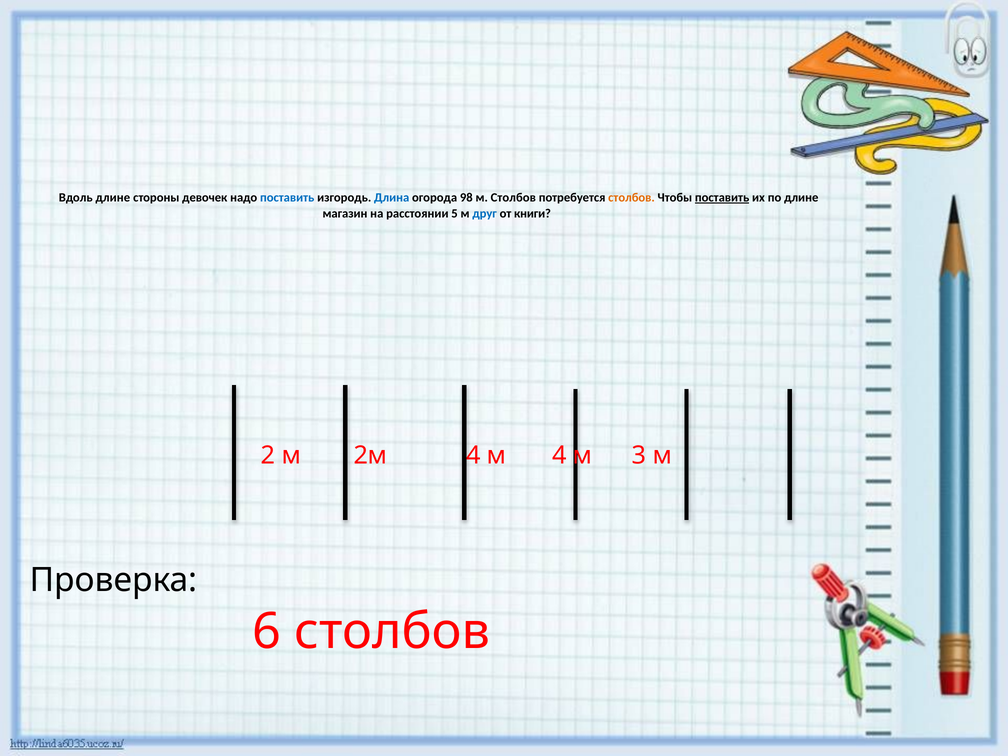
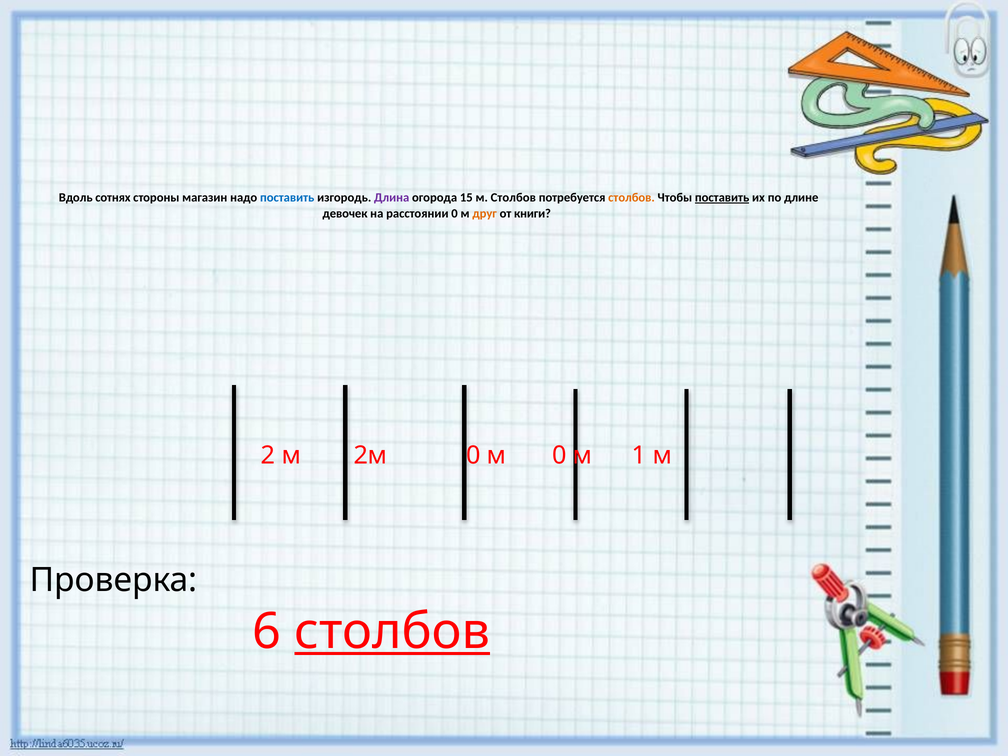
Вдоль длине: длине -> сотнях
девочек: девочек -> магазин
Длина colour: blue -> purple
98: 98 -> 15
магазин: магазин -> девочек
расстоянии 5: 5 -> 0
друг colour: blue -> orange
2м 4: 4 -> 0
м 4: 4 -> 0
3: 3 -> 1
столбов at (392, 632) underline: none -> present
